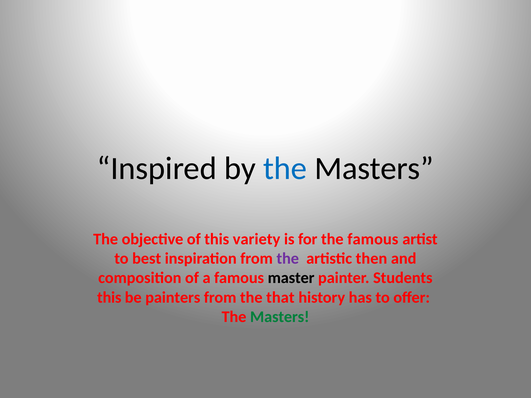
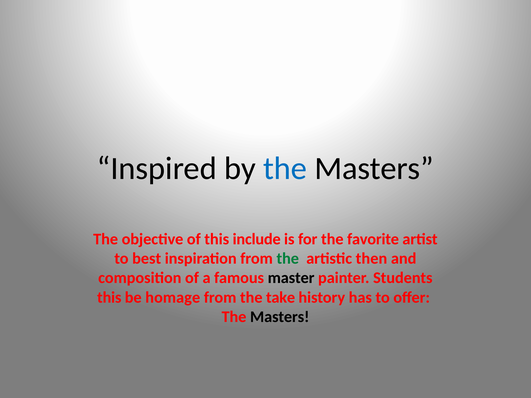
variety: variety -> include
the famous: famous -> favorite
the at (288, 259) colour: purple -> green
painters: painters -> homage
that: that -> take
Masters at (280, 317) colour: green -> black
